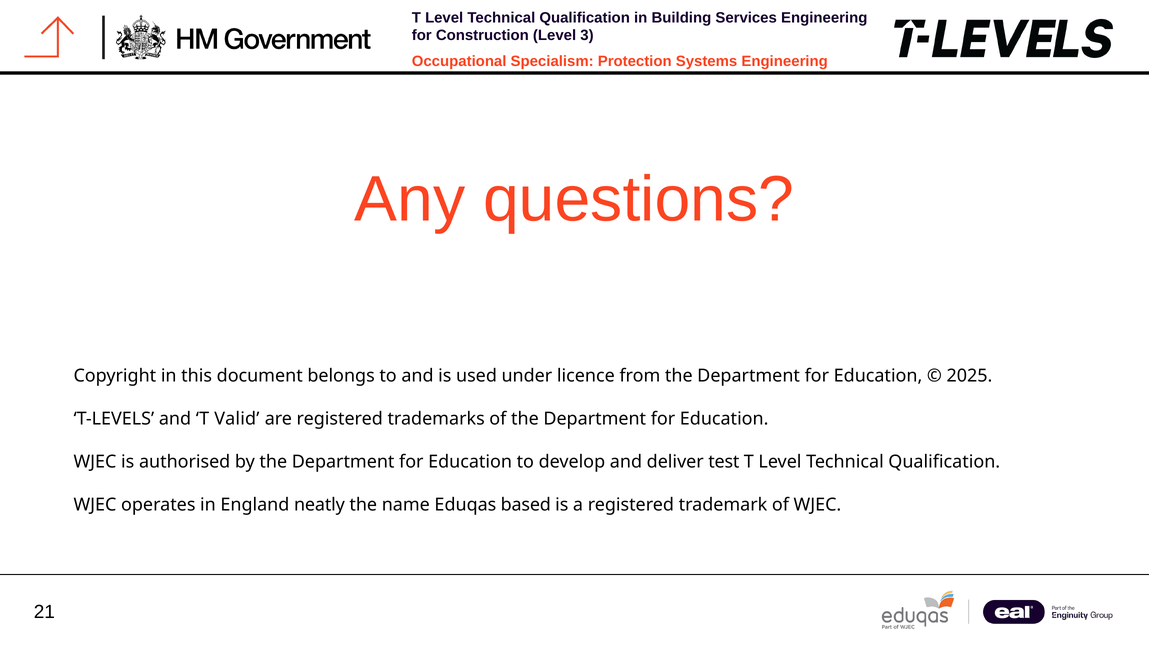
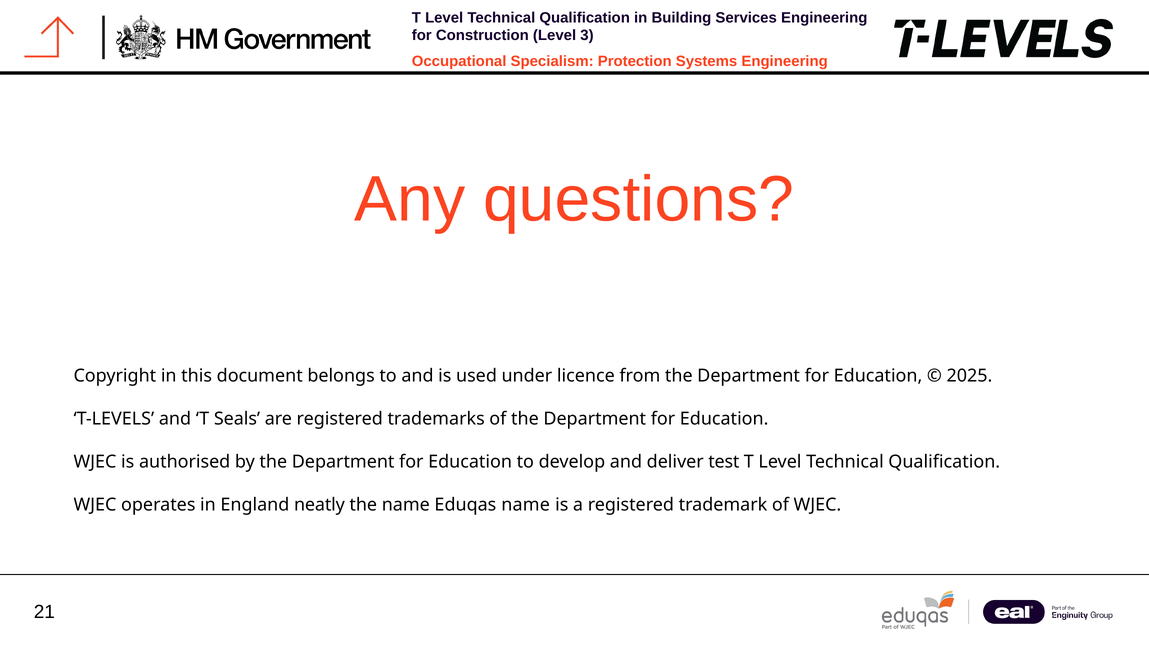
Valid: Valid -> Seals
Eduqas based: based -> name
